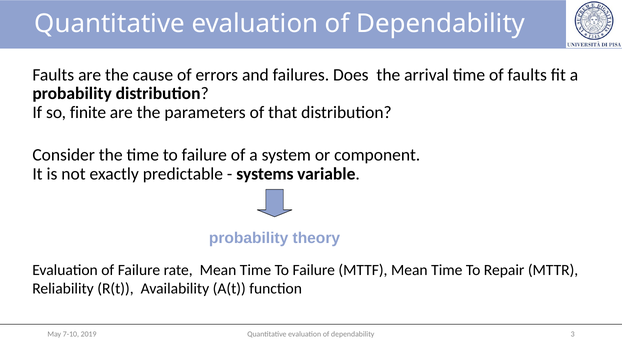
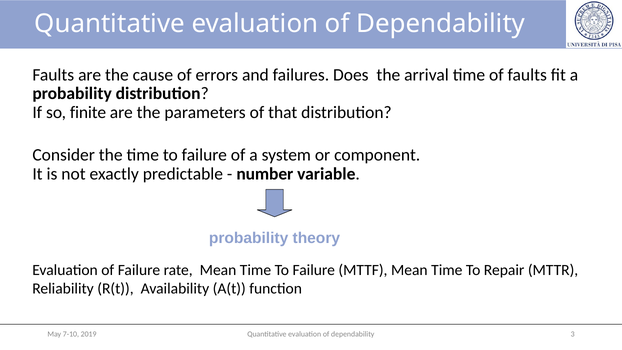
systems: systems -> number
